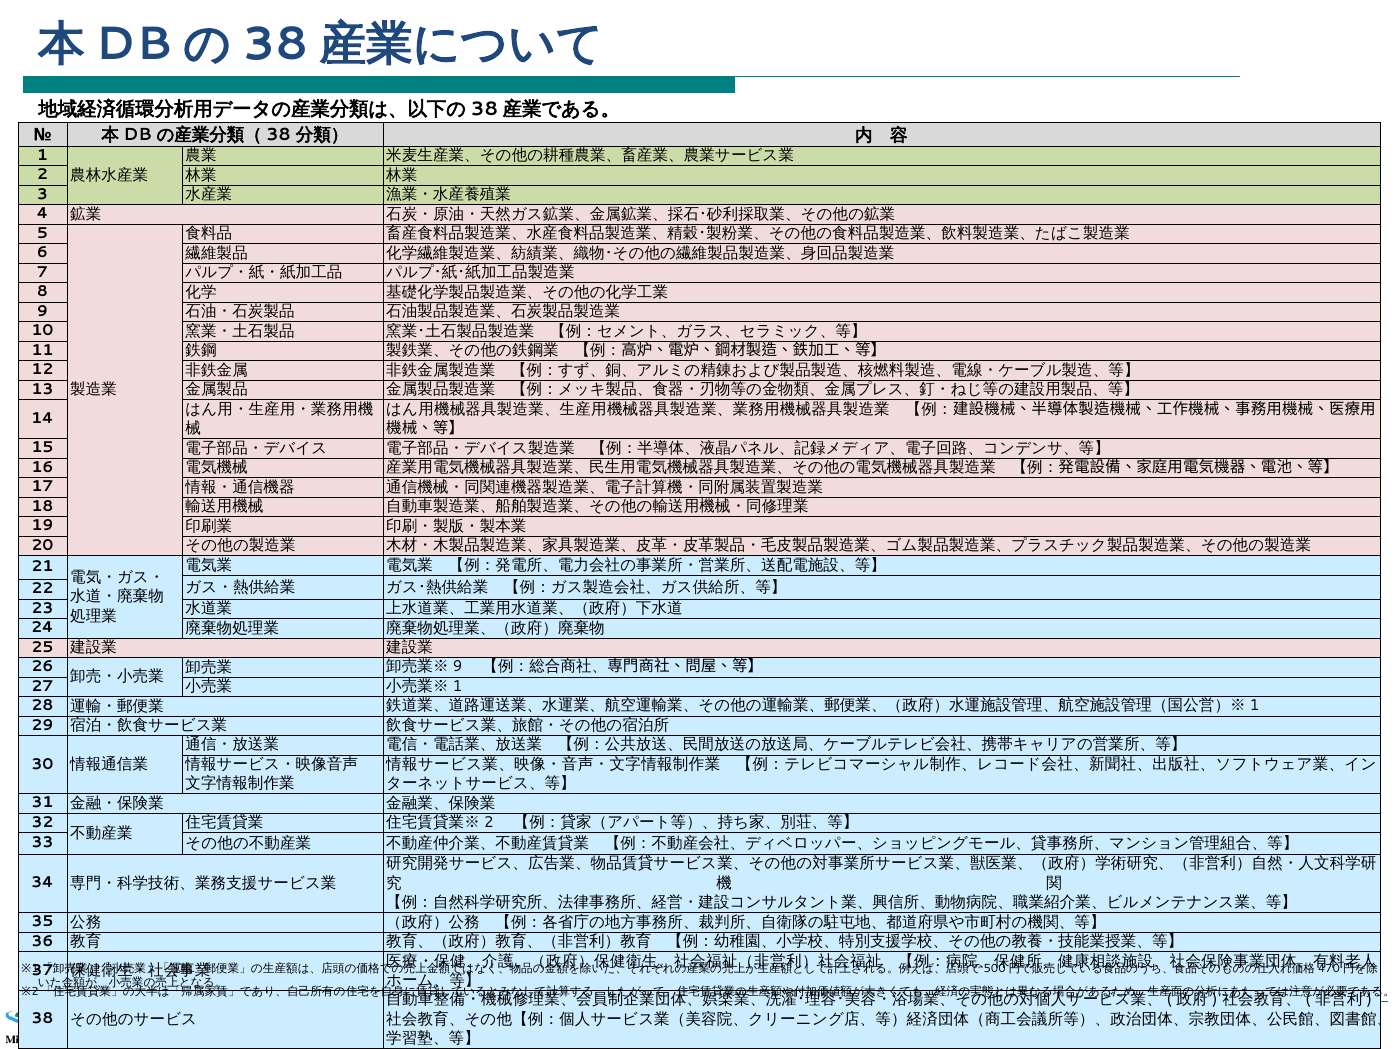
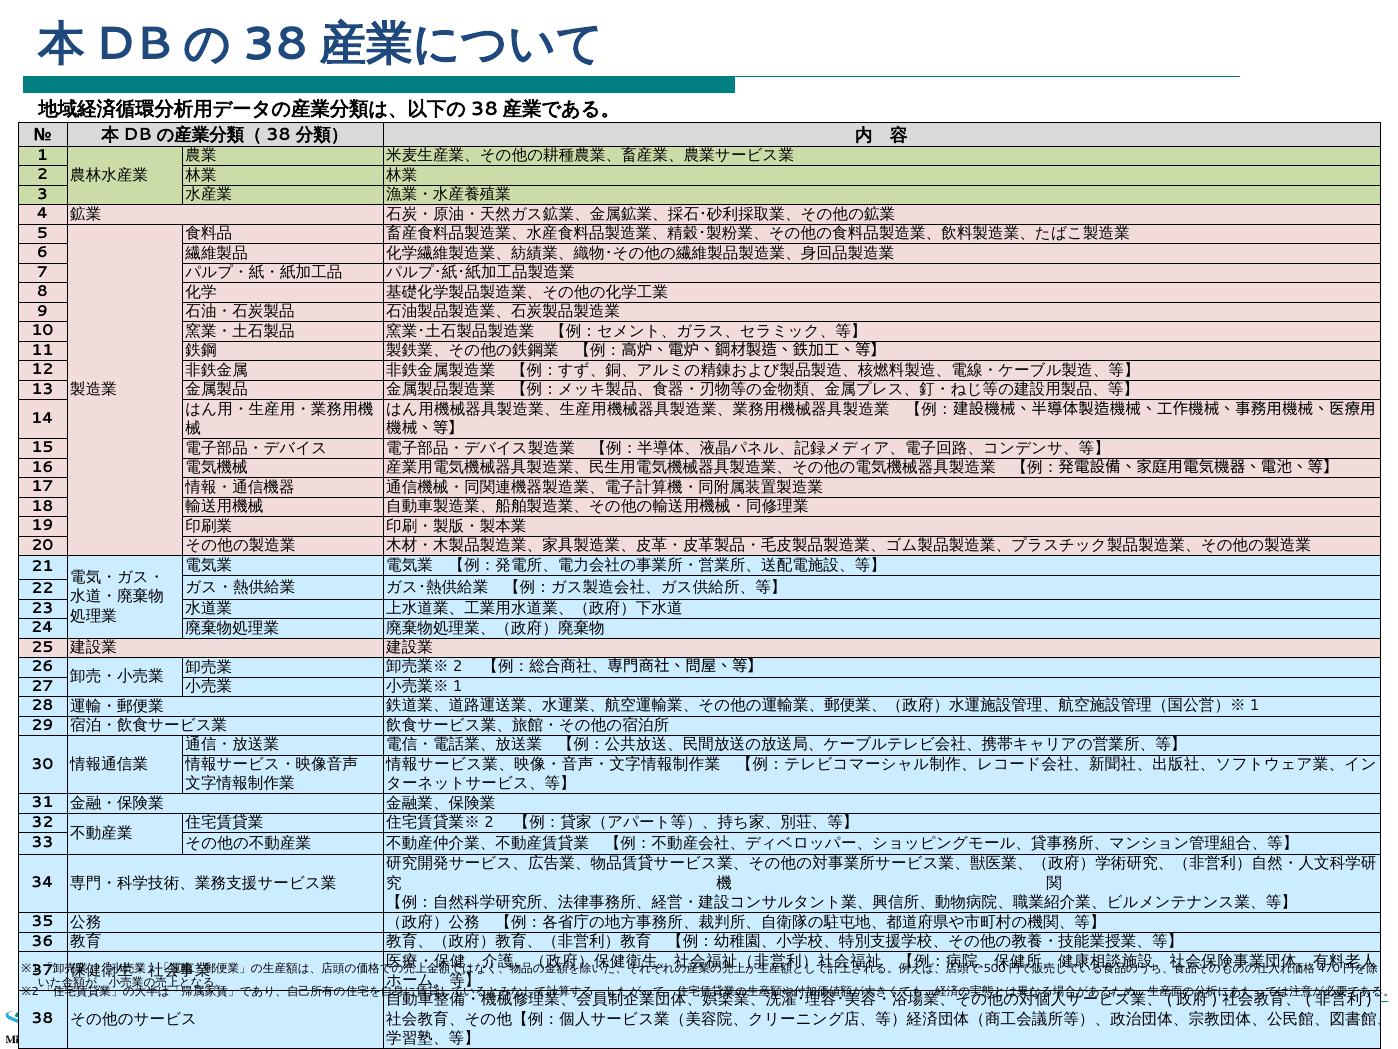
9 at (458, 666): 9 -> 2
